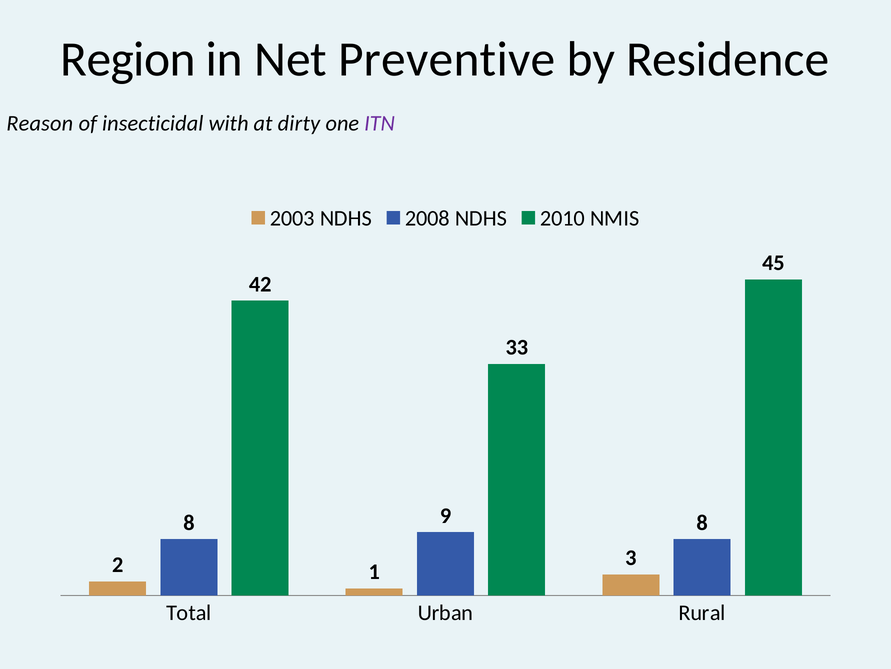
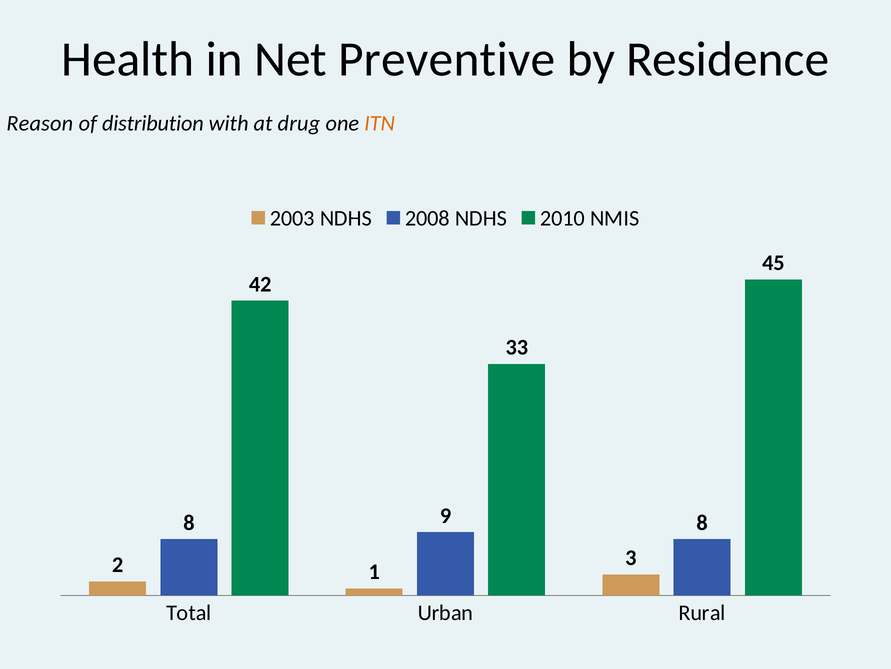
Region: Region -> Health
insecticidal: insecticidal -> distribution
dirty: dirty -> drug
ITN colour: purple -> orange
